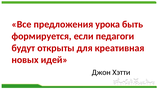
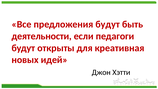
предложения урока: урока -> будут
формируется: формируется -> деятельности
